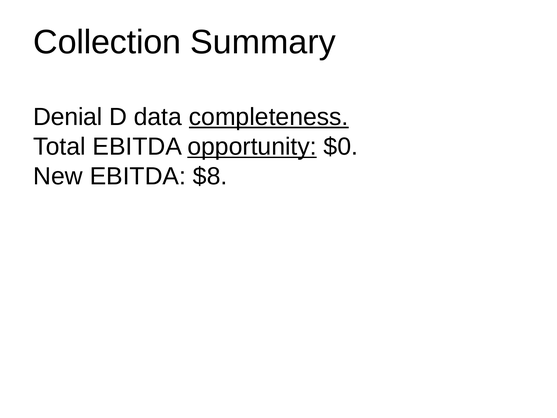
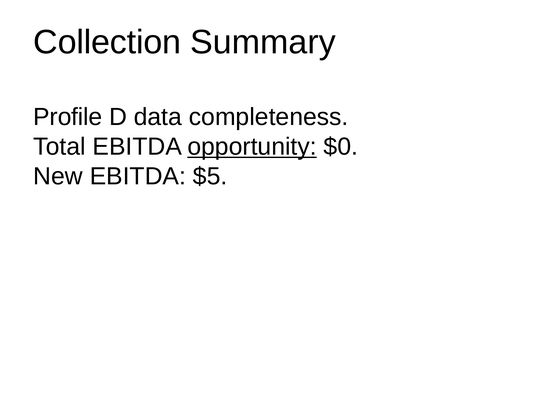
Denial: Denial -> Profile
completeness underline: present -> none
$8: $8 -> $5
